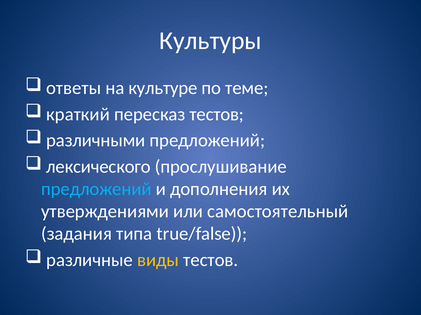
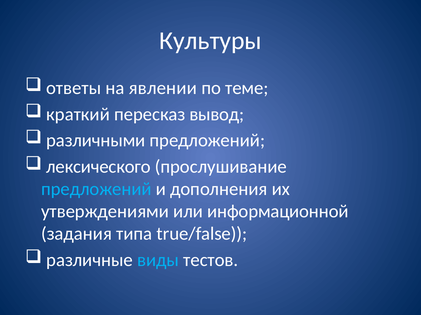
культуре: культуре -> явлении
пересказ тестов: тестов -> вывод
самостоятельный: самостоятельный -> информационной
виды colour: yellow -> light blue
